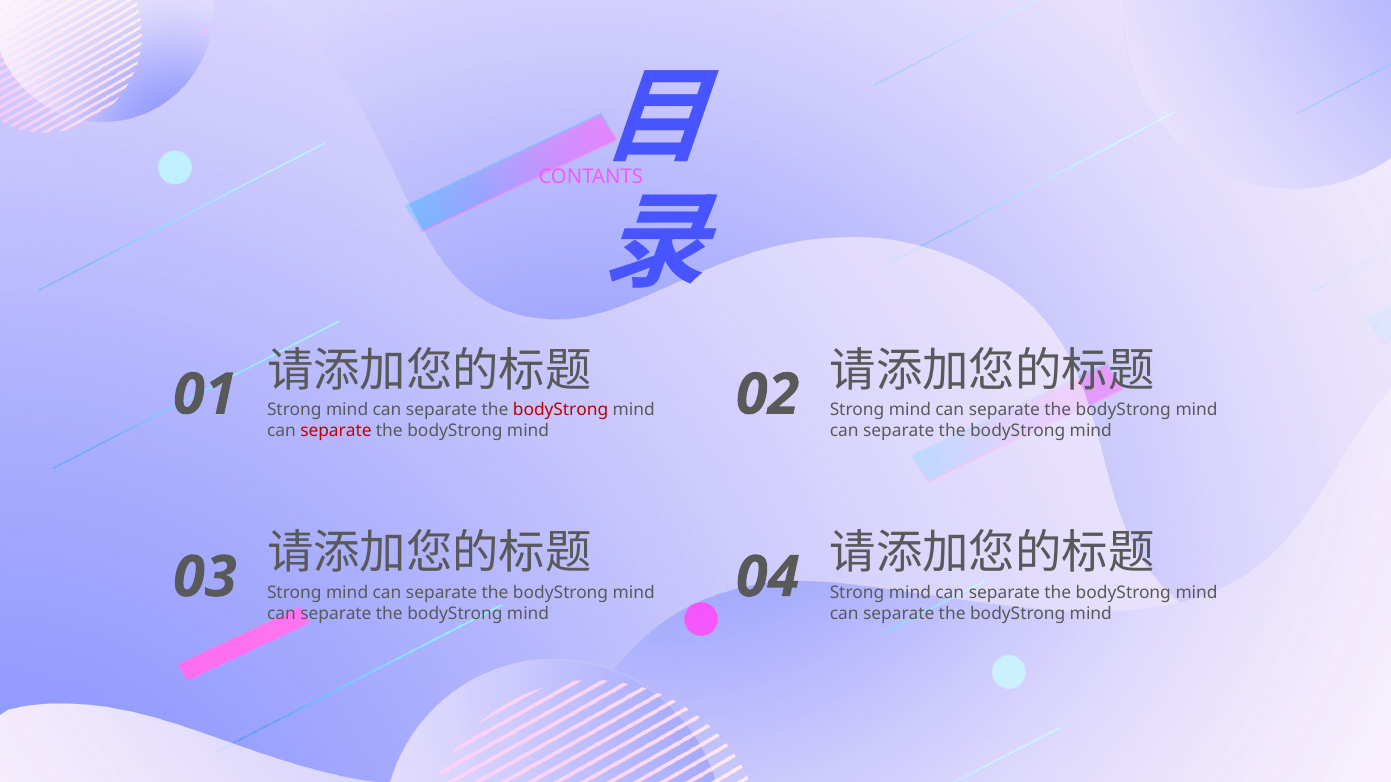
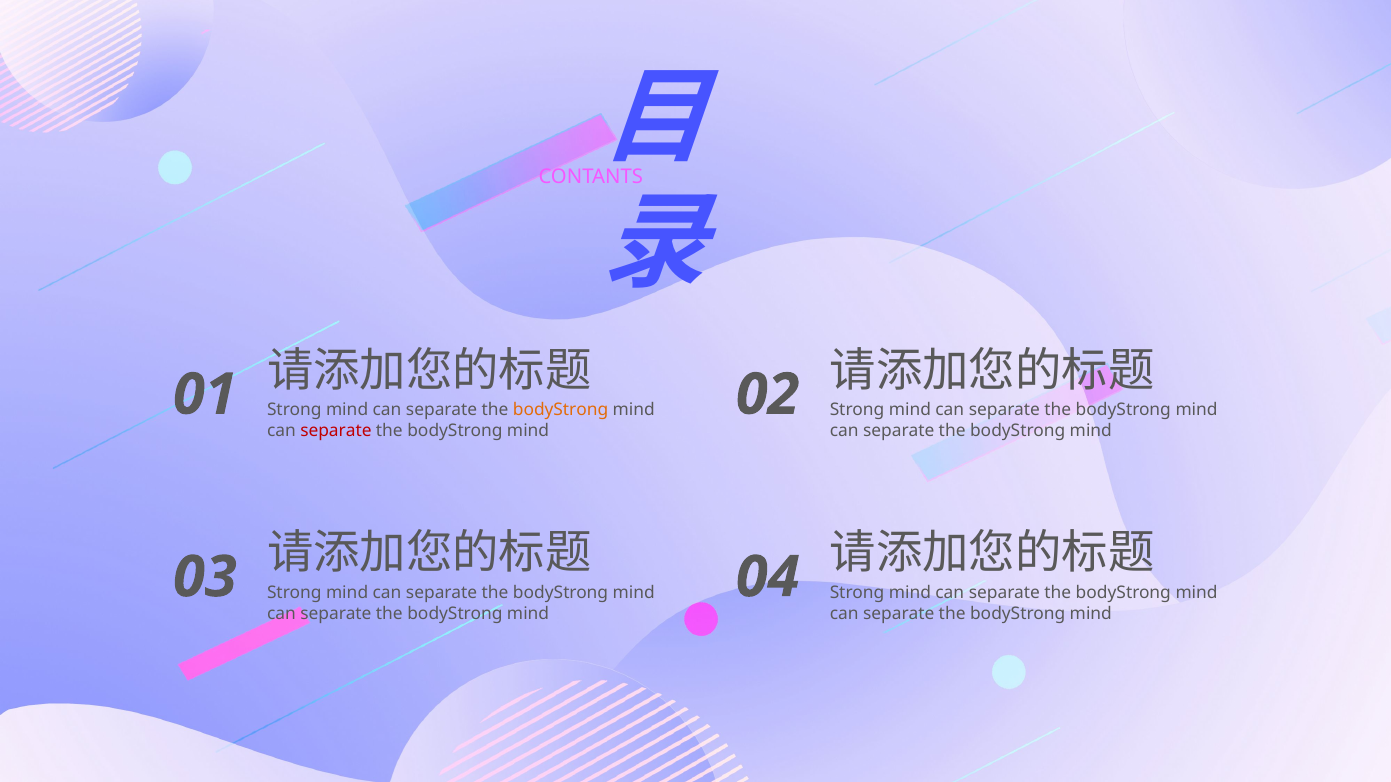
bodyStrong at (561, 410) colour: red -> orange
